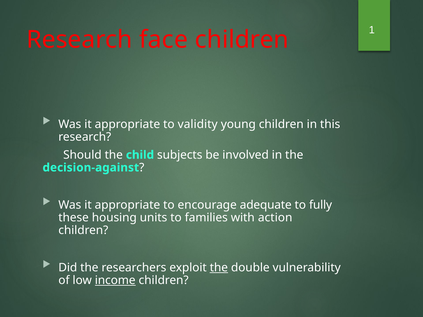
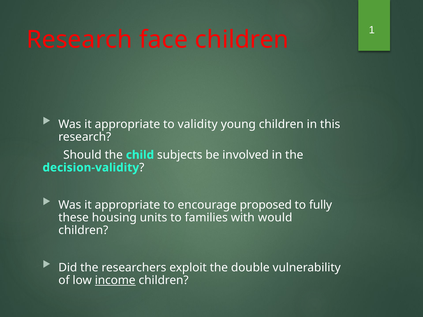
decision-against: decision-against -> decision-validity
adequate: adequate -> proposed
action: action -> would
the at (219, 268) underline: present -> none
